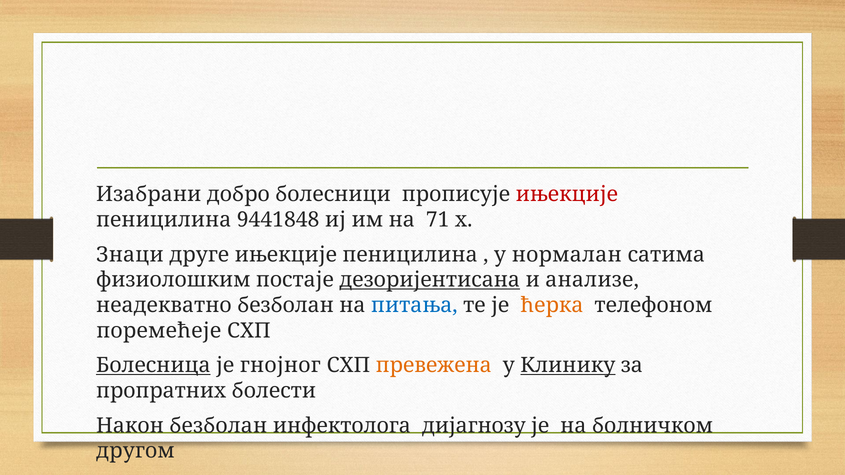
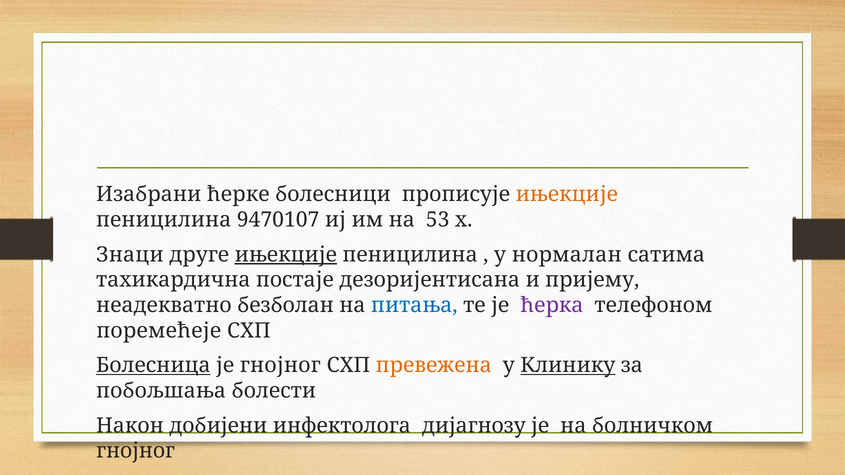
добро: добро -> ћерке
ињекције at (567, 195) colour: red -> orange
9441848: 9441848 -> 9470107
71: 71 -> 53
ињекције at (286, 255) underline: none -> present
физиолошким: физиолошким -> тахикардична
дезоријентисана underline: present -> none
анализе: анализе -> пријему
ћерка colour: orange -> purple
пропратних: пропратних -> побољшања
Након безболан: безболан -> добијени
другом at (135, 451): другом -> гнојног
